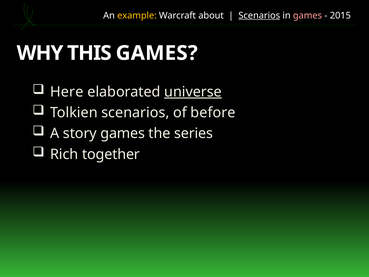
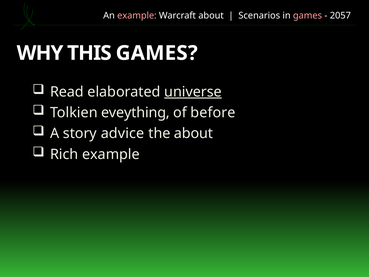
example at (137, 16) colour: yellow -> pink
Scenarios at (259, 16) underline: present -> none
2015: 2015 -> 2057
Here: Here -> Read
Tolkien scenarios: scenarios -> eveything
story games: games -> advice
the series: series -> about
Rich together: together -> example
